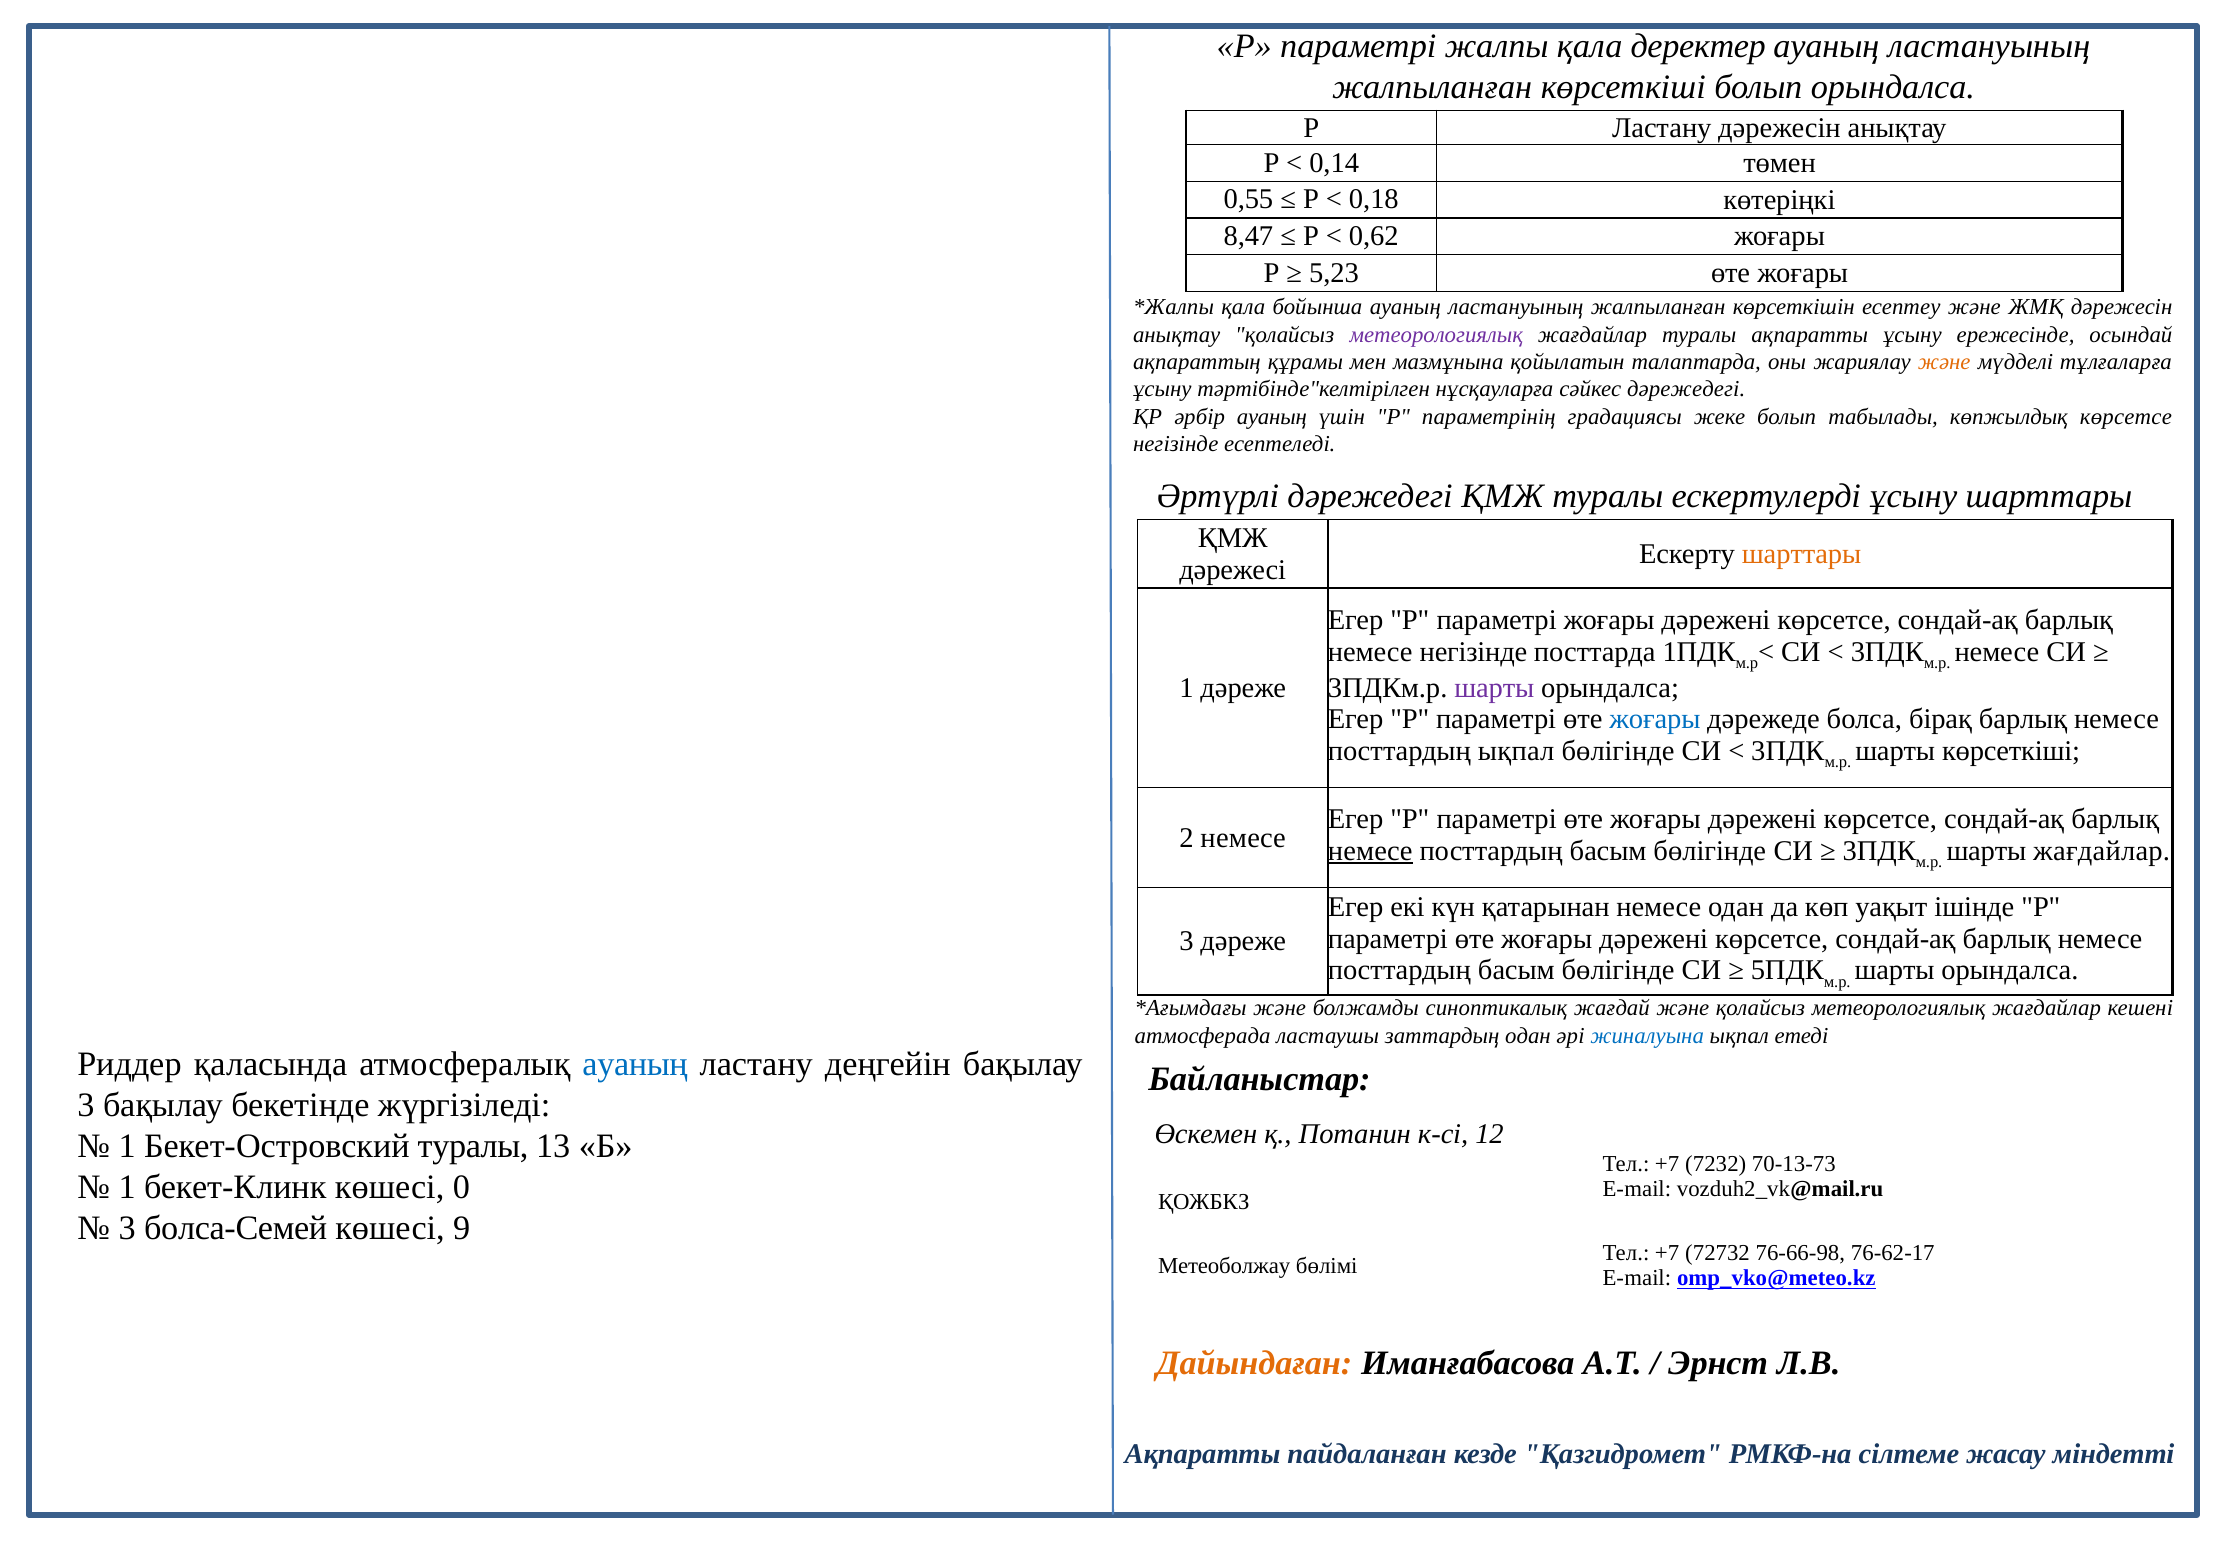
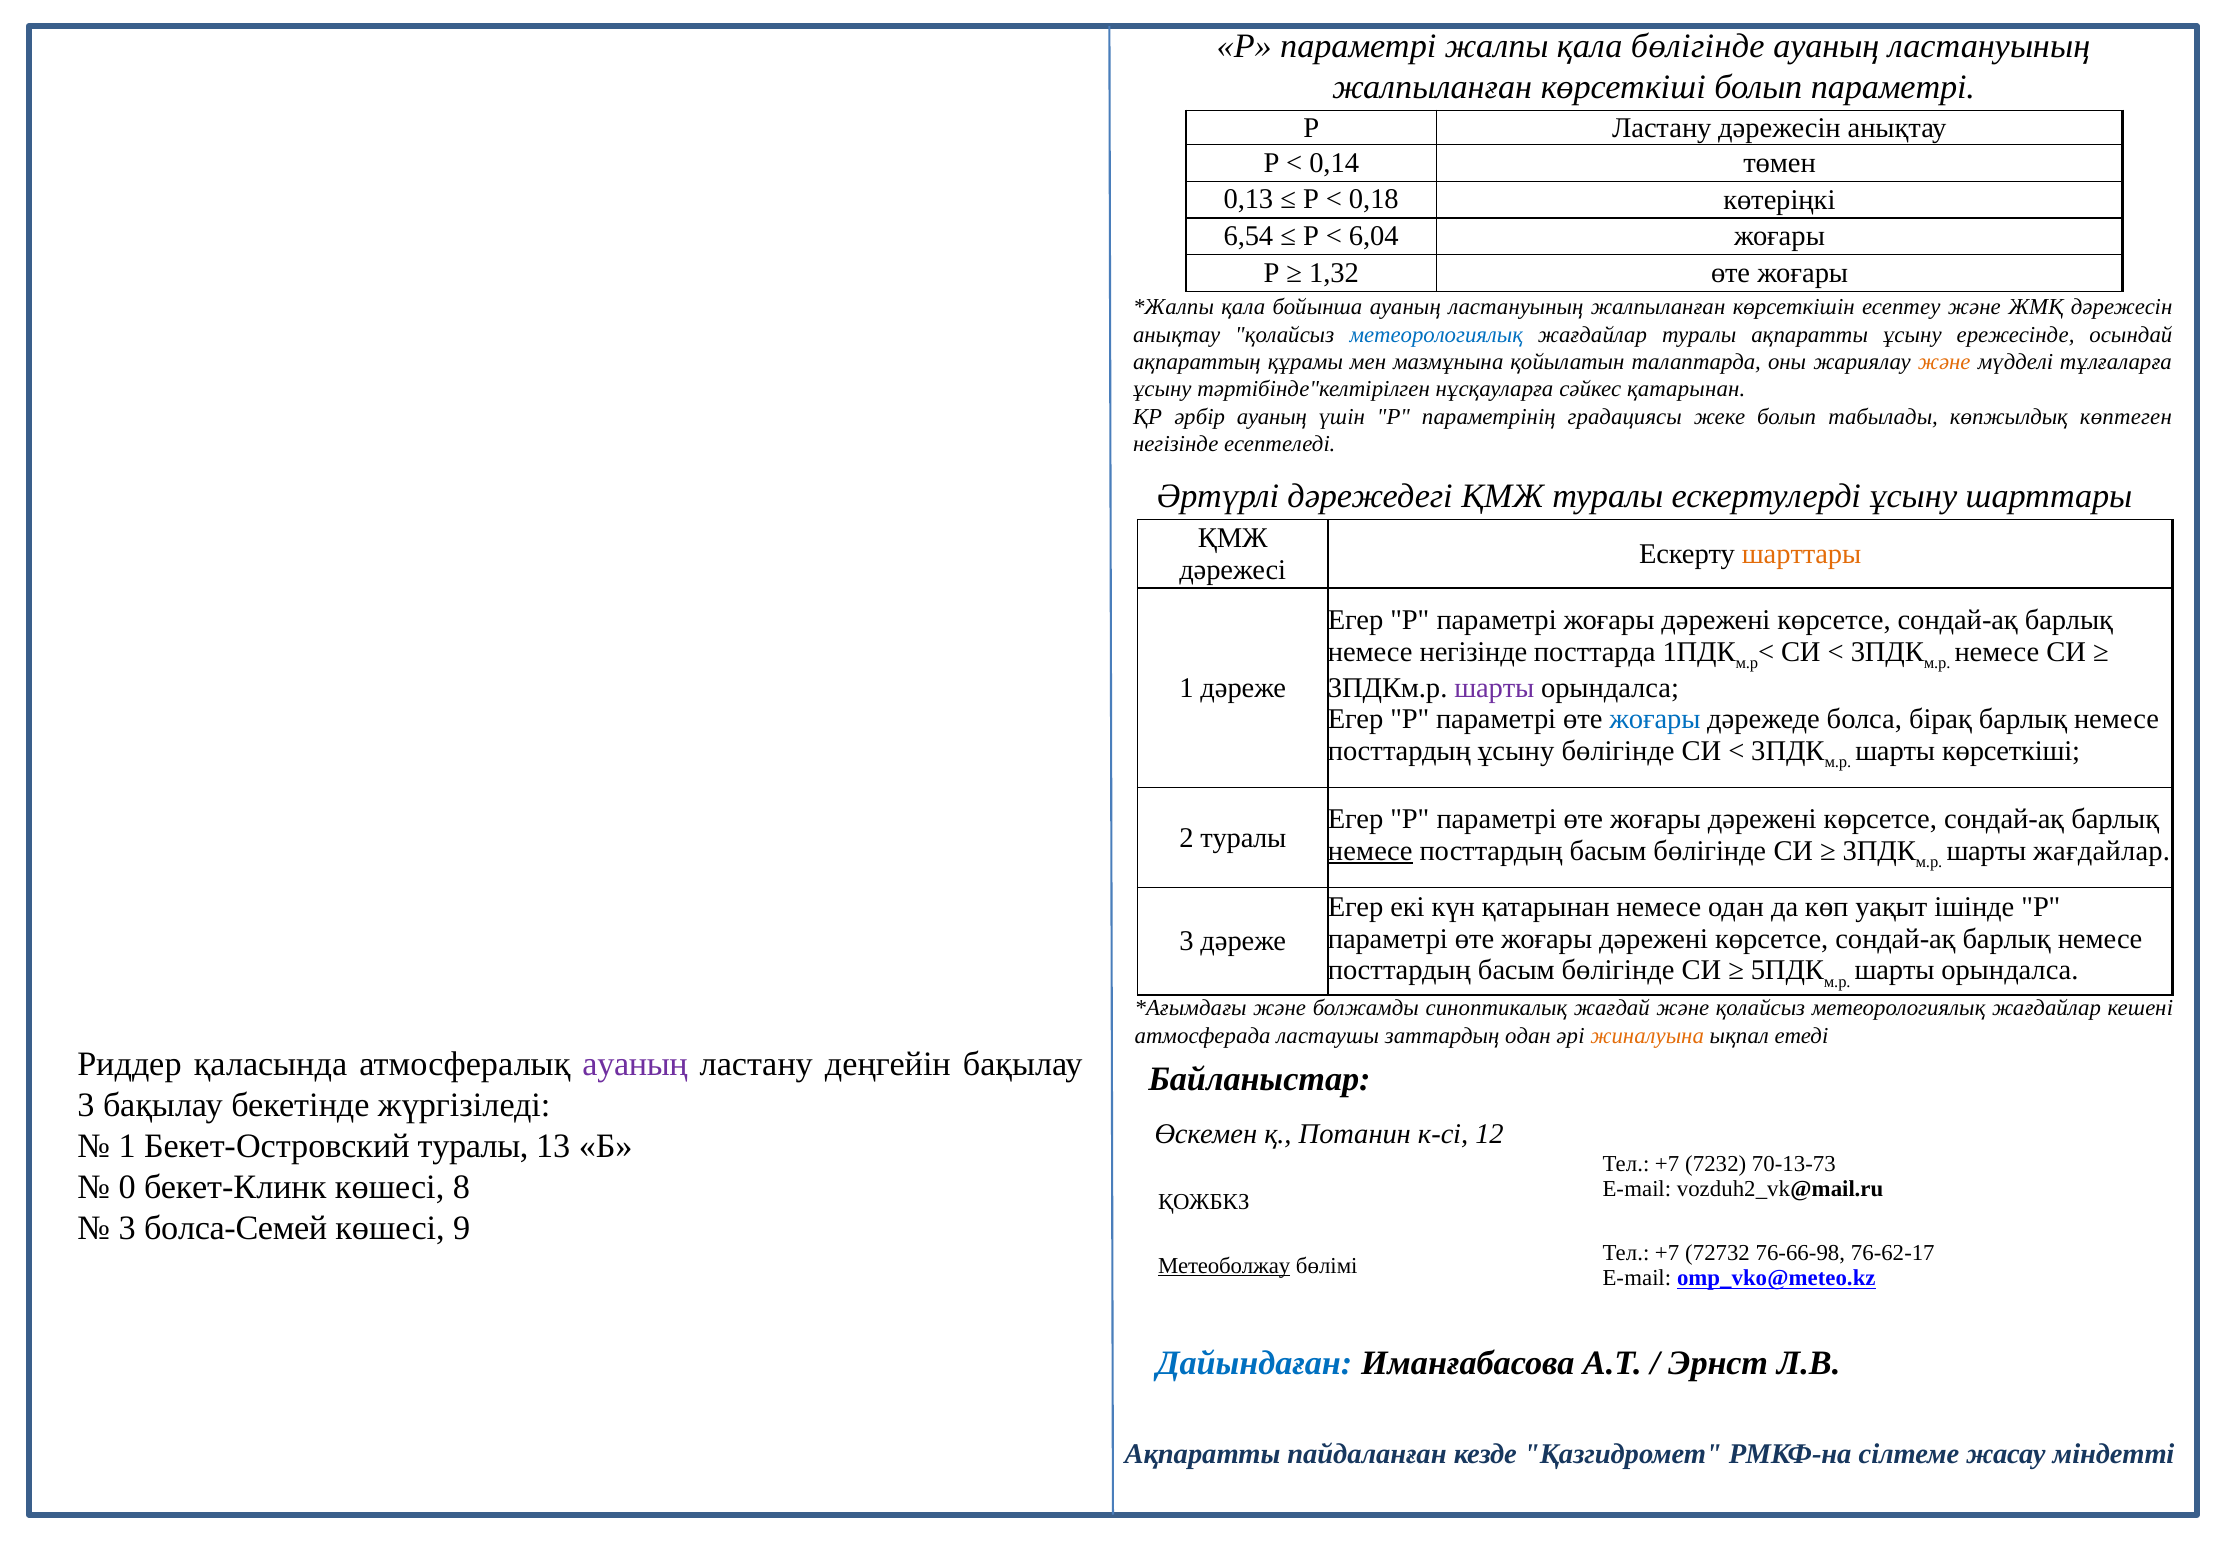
қала деректер: деректер -> бөлігінде
болып орындалса: орындалса -> параметрі
0,55: 0,55 -> 0,13
8,47: 8,47 -> 6,54
0,62: 0,62 -> 6,04
5,23: 5,23 -> 1,32
метеорологиялық at (1436, 335) colour: purple -> blue
сәйкес дәрежедегі: дәрежедегі -> қатарынан
көпжылдық көрсетсе: көрсетсе -> көптеген
посттардың ықпал: ықпал -> ұсыну
2 немесе: немесе -> туралы
жиналуына colour: blue -> orange
ауаның at (635, 1064) colour: blue -> purple
1 at (127, 1187): 1 -> 0
0: 0 -> 8
Метеоболжау underline: none -> present
Дайындаған colour: orange -> blue
